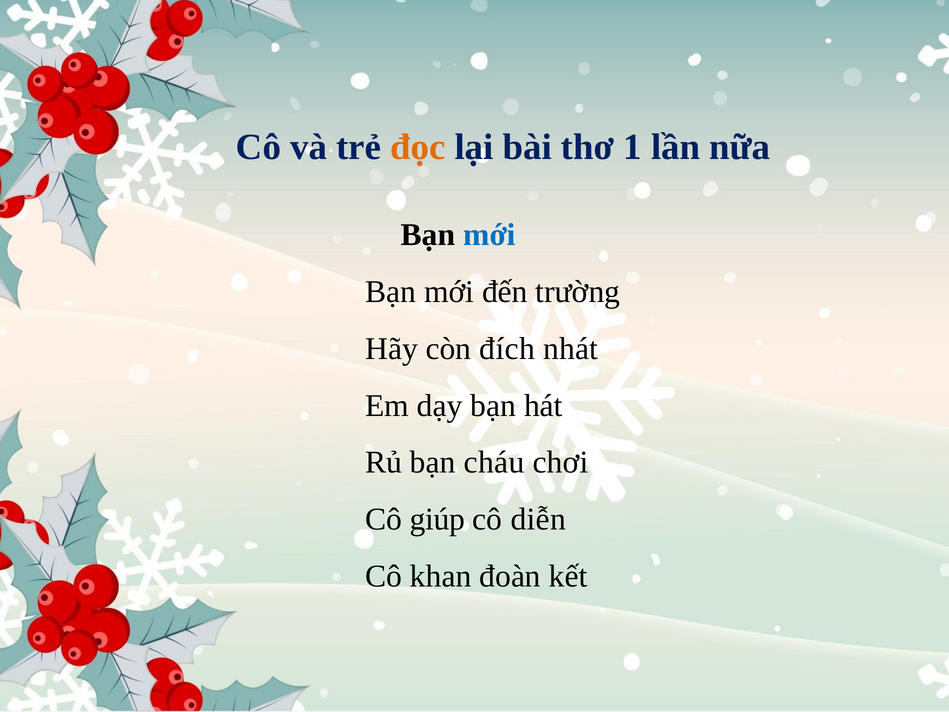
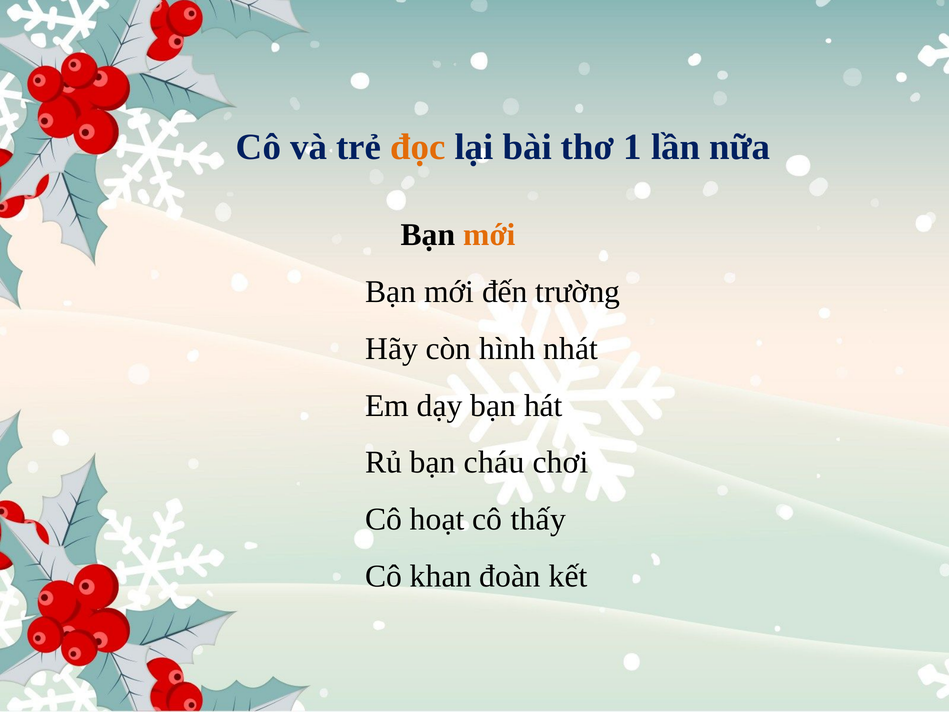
mới at (489, 235) colour: blue -> orange
đích: đích -> hình
giúp: giúp -> hoạt
diễn: diễn -> thấy
